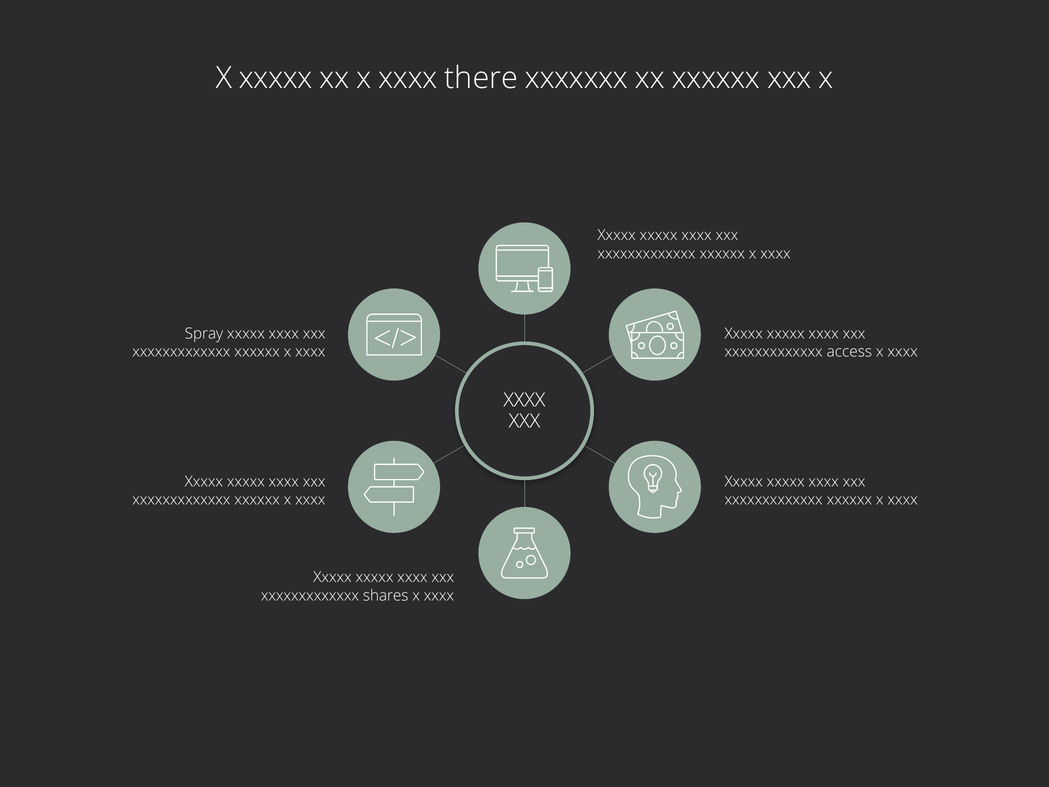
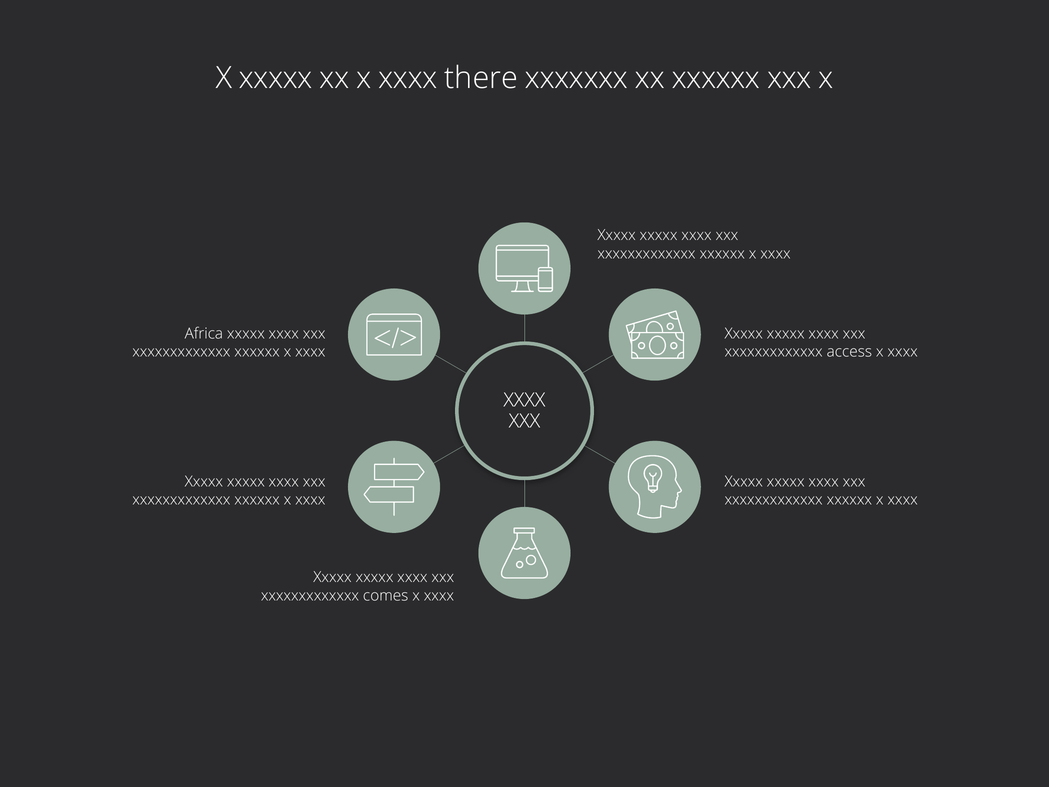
Spray: Spray -> Africa
shares: shares -> comes
